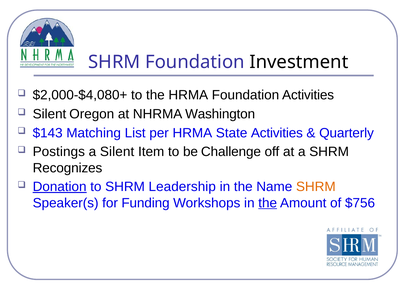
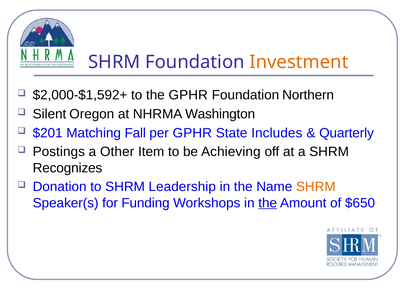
Investment colour: black -> orange
$2,000-$4,080+: $2,000-$4,080+ -> $2,000-$1,592+
the HRMA: HRMA -> GPHR
Foundation Activities: Activities -> Northern
$143: $143 -> $201
List: List -> Fall
per HRMA: HRMA -> GPHR
State Activities: Activities -> Includes
a Silent: Silent -> Other
Challenge: Challenge -> Achieving
Donation underline: present -> none
$756: $756 -> $650
